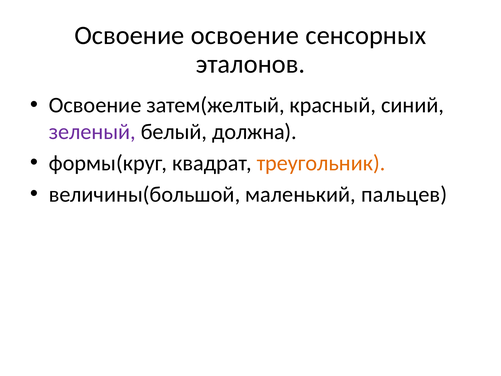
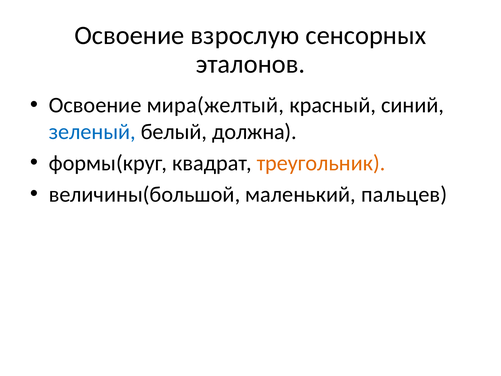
Освоение освоение: освоение -> взрослую
затем(желтый: затем(желтый -> мира(желтый
зеленый colour: purple -> blue
